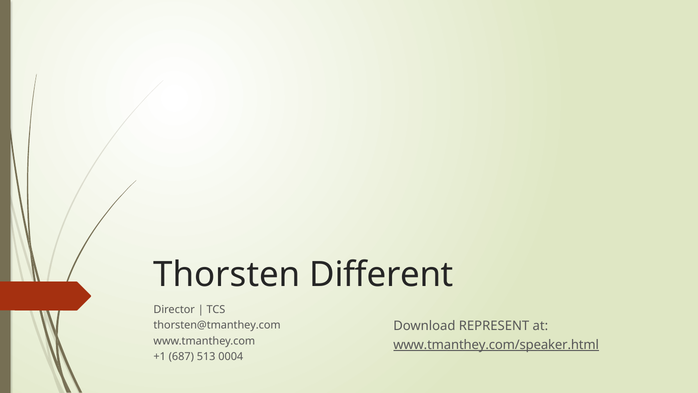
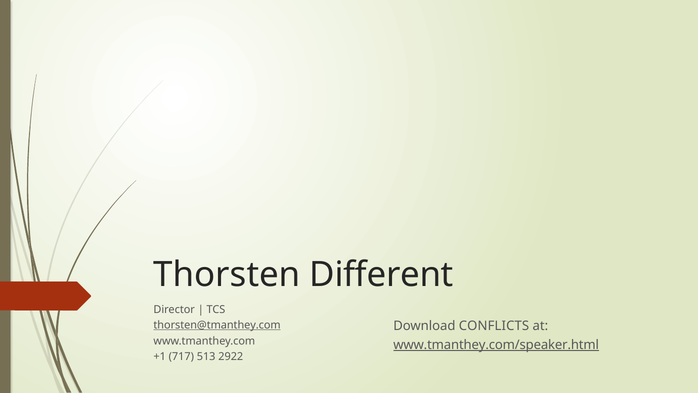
thorsten@tmanthey.com underline: none -> present
REPRESENT: REPRESENT -> CONFLICTS
687: 687 -> 717
0004: 0004 -> 2922
